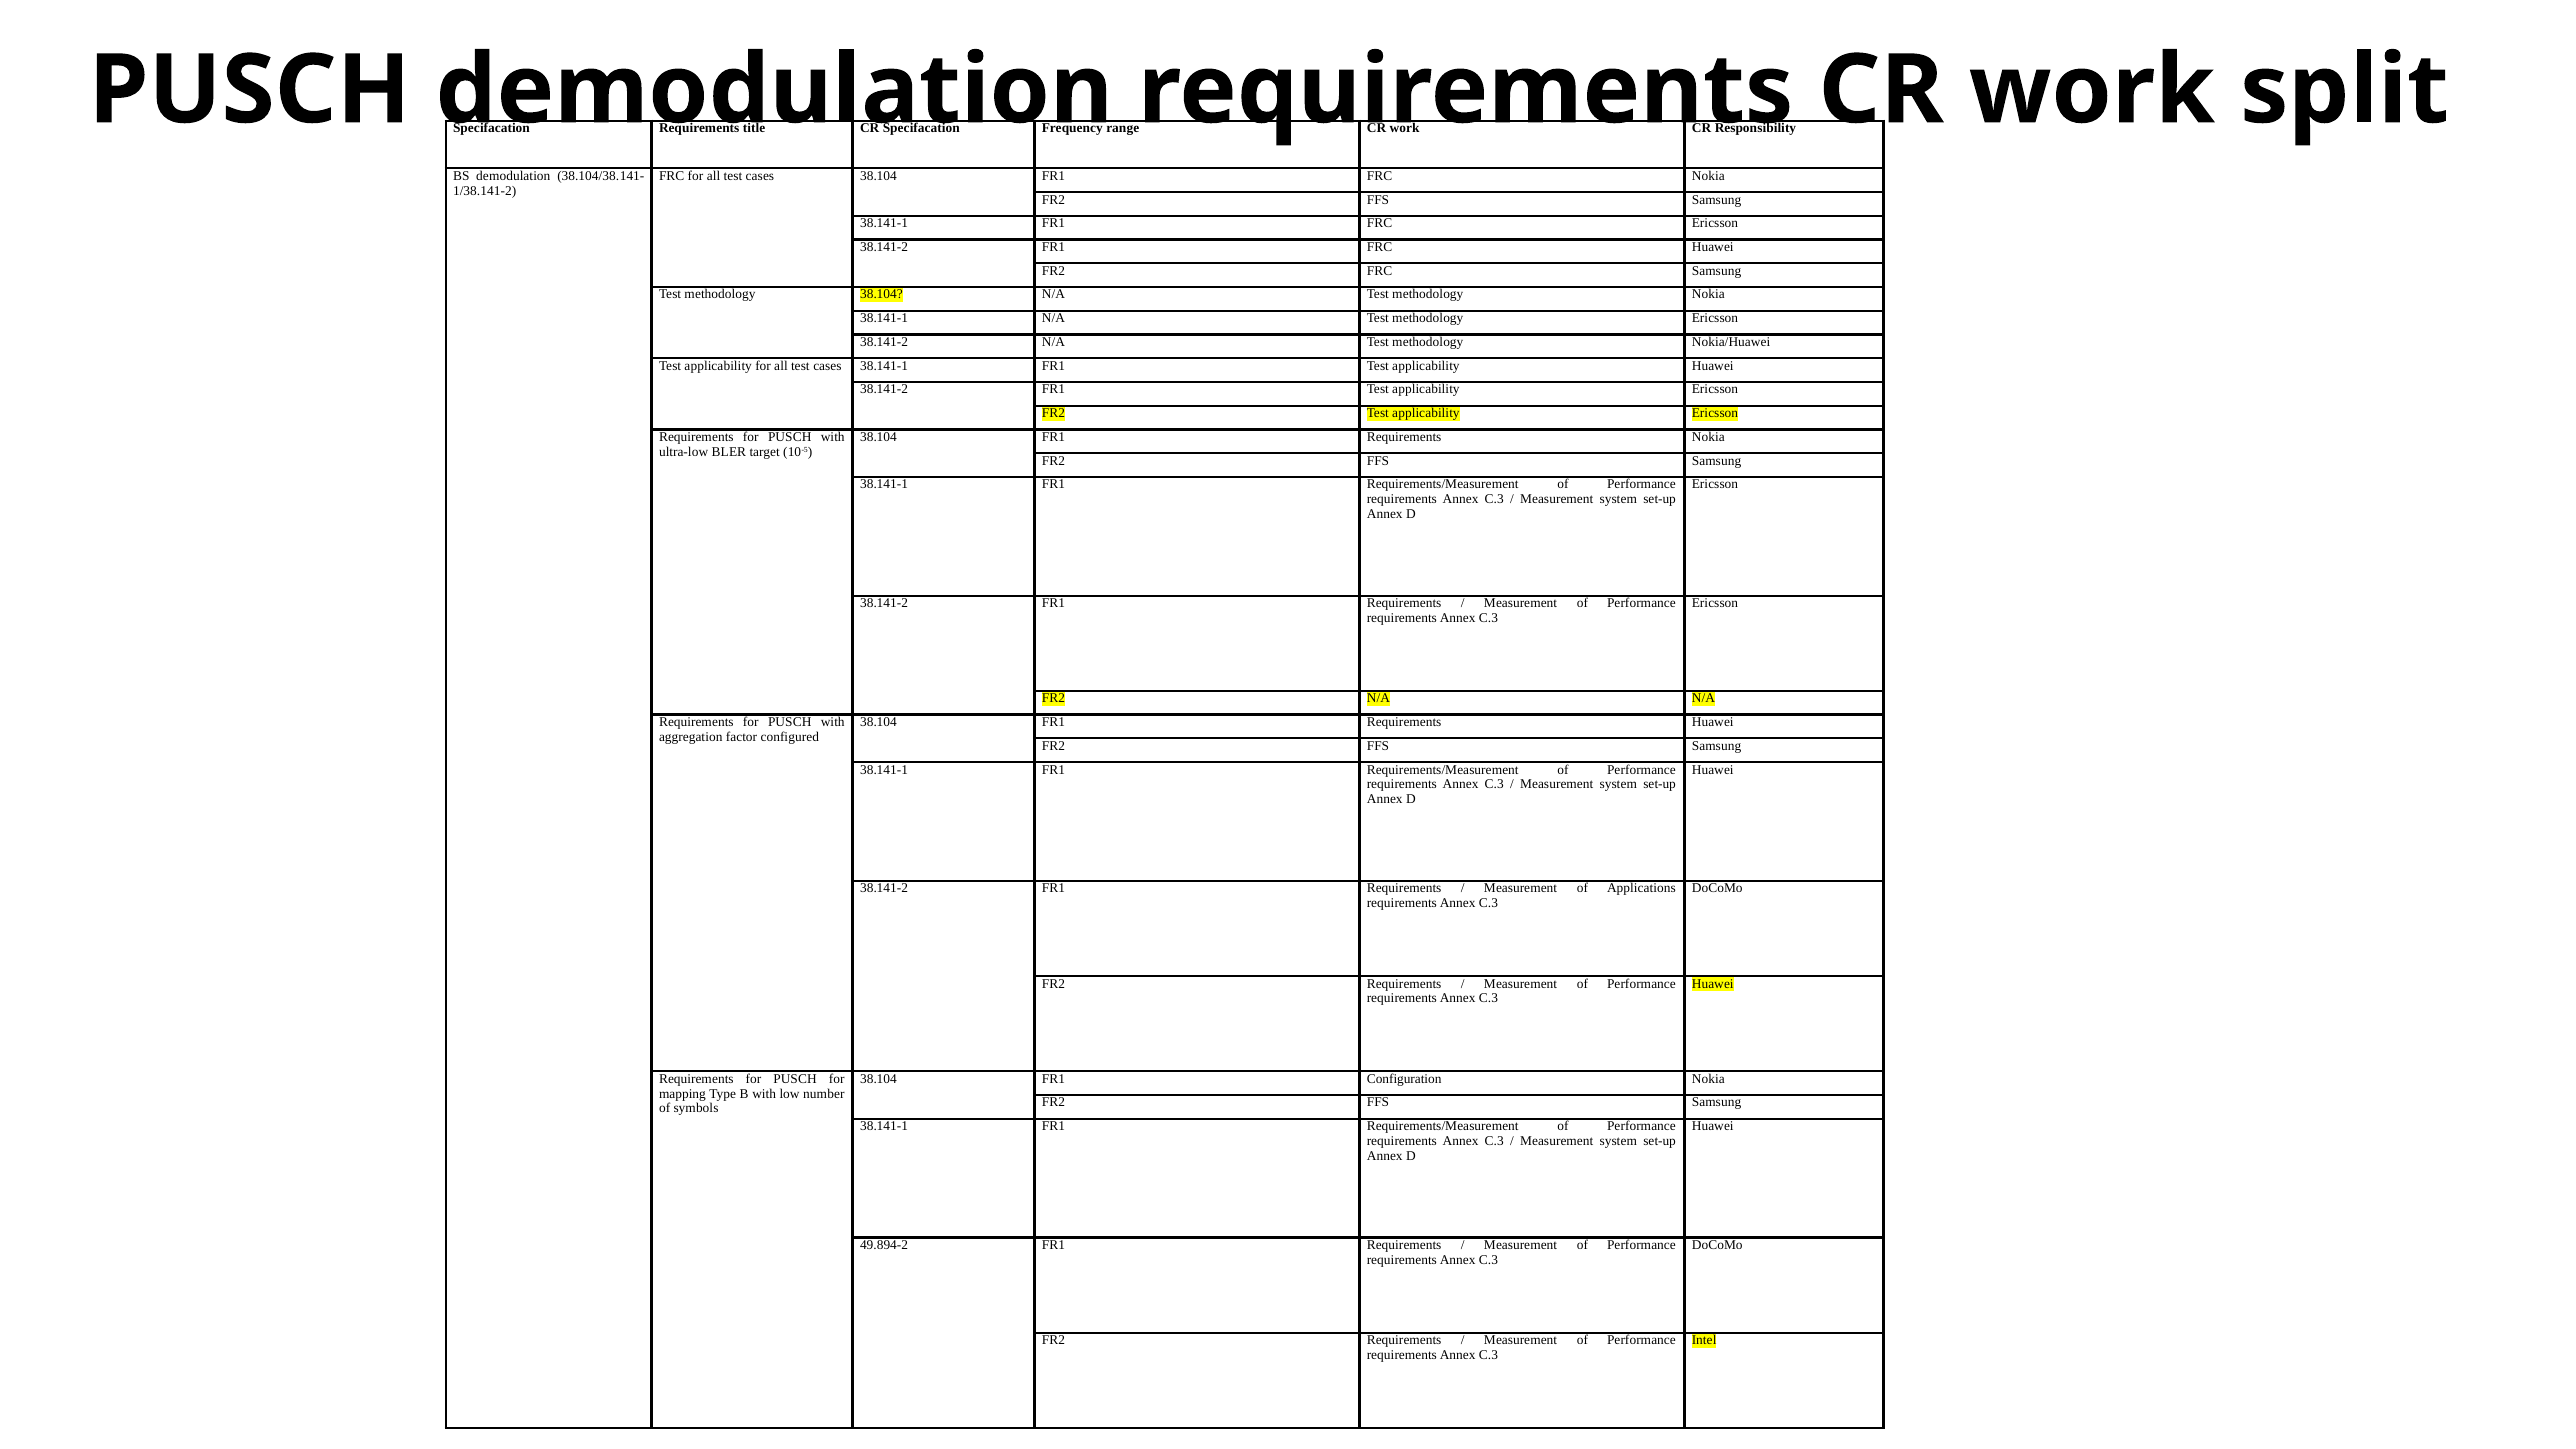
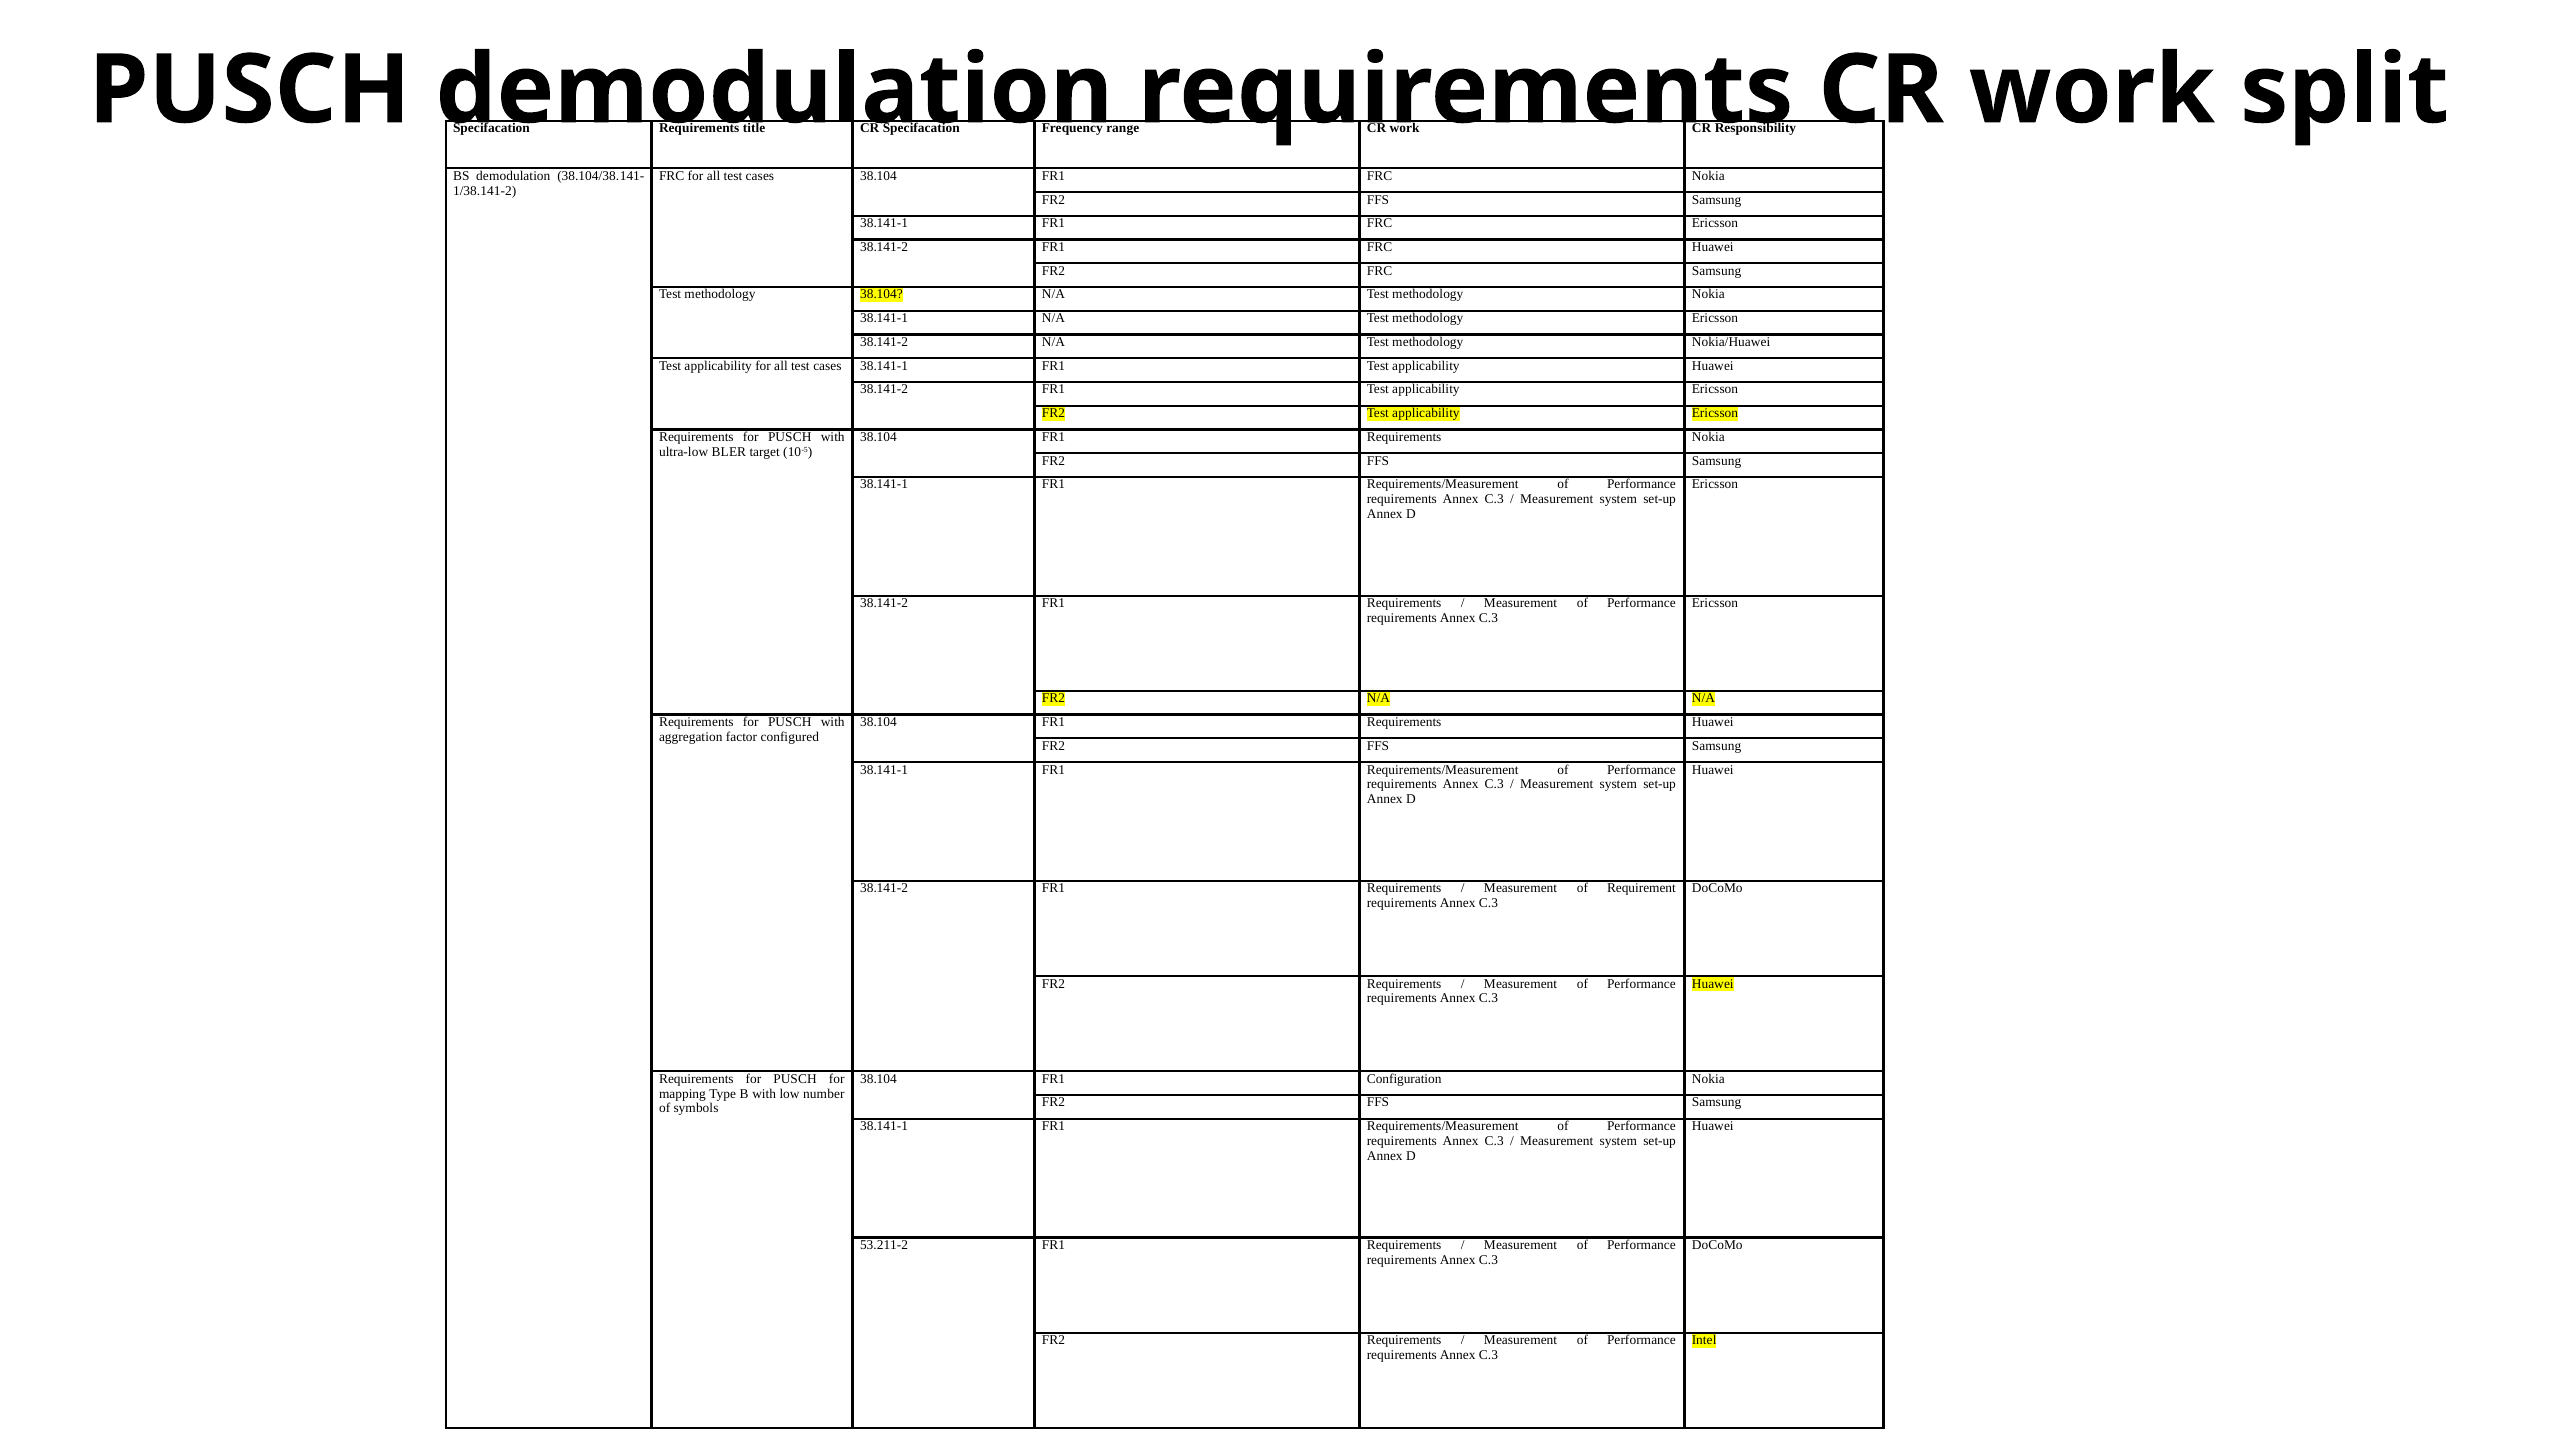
Applications: Applications -> Requirement
49.894-2: 49.894-2 -> 53.211-2
